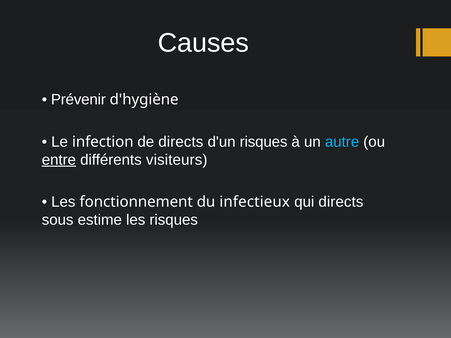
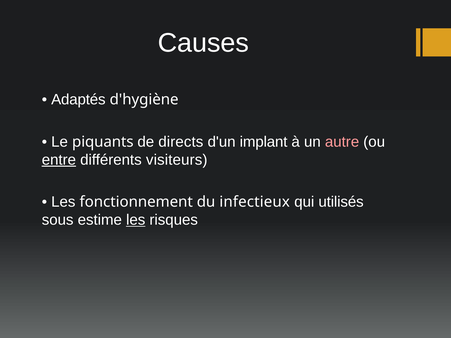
Prévenir: Prévenir -> Adaptés
infection: infection -> piquants
d'un risques: risques -> implant
autre colour: light blue -> pink
qui directs: directs -> utilisés
les at (136, 220) underline: none -> present
